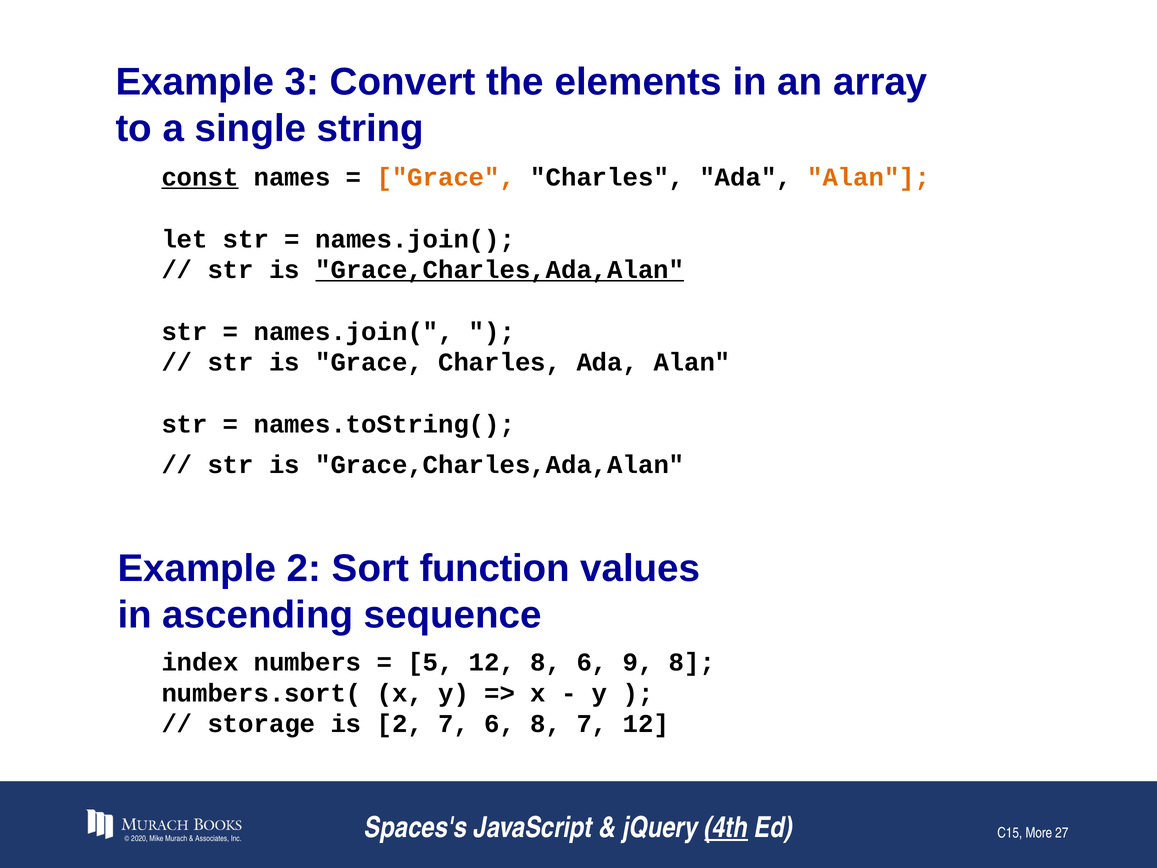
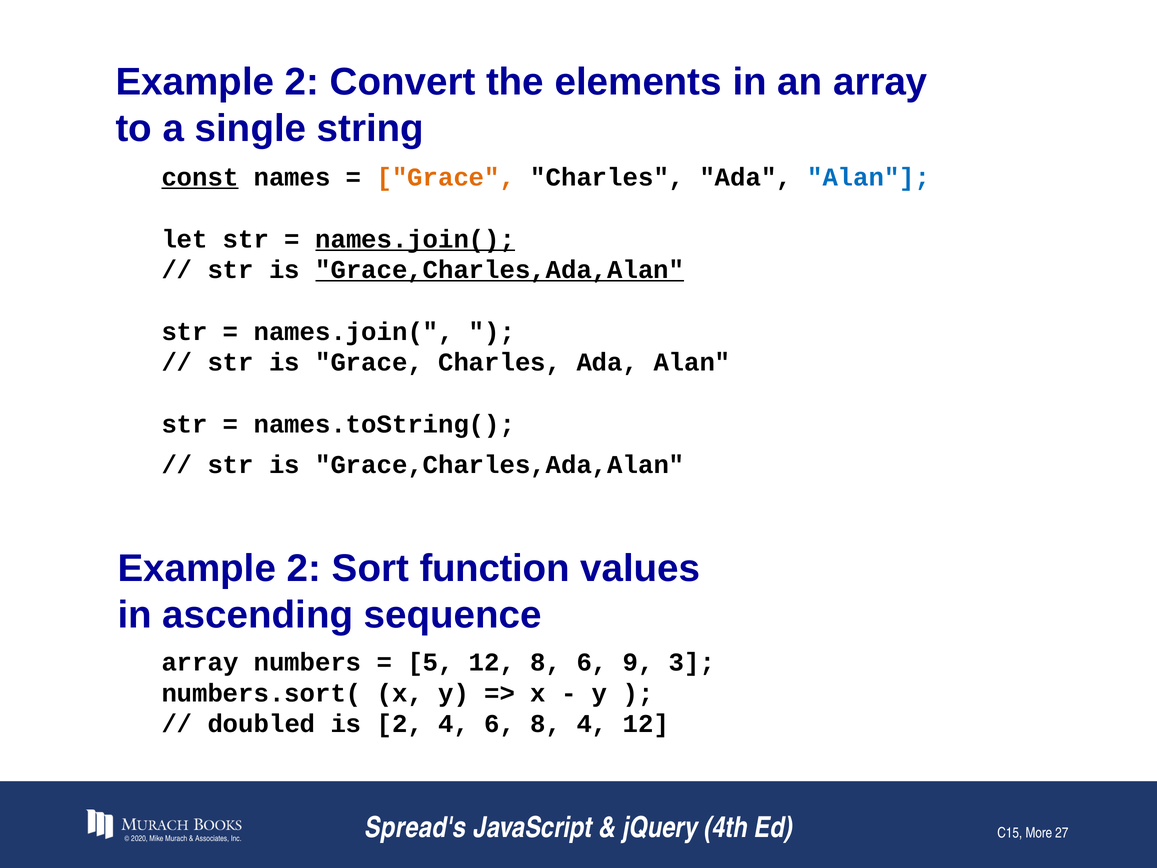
3 at (302, 82): 3 -> 2
Alan at (869, 177) colour: orange -> blue
names.join( at (415, 239) underline: none -> present
index at (200, 662): index -> array
9 8: 8 -> 3
storage: storage -> doubled
2 7: 7 -> 4
8 7: 7 -> 4
Spaces's: Spaces's -> Spread's
4th underline: present -> none
